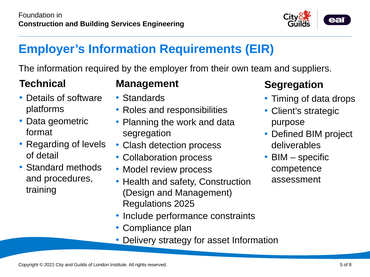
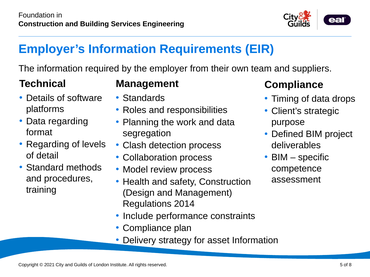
Segregation at (294, 85): Segregation -> Compliance
Data geometric: geometric -> regarding
2025: 2025 -> 2014
